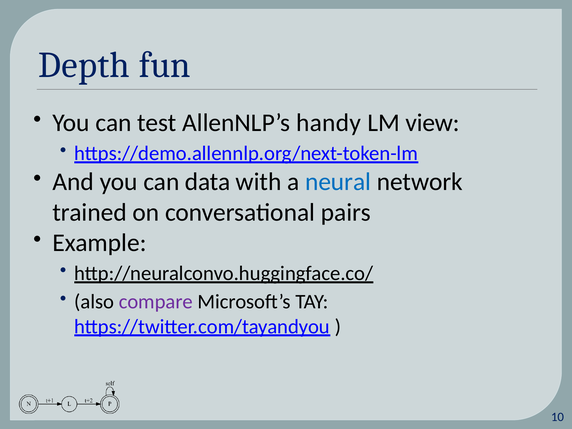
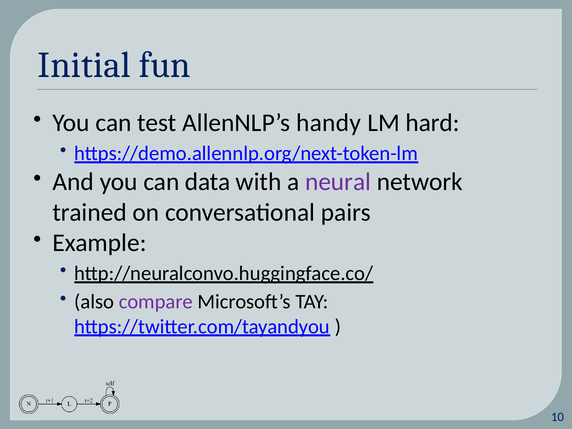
Depth: Depth -> Initial
view: view -> hard
neural colour: blue -> purple
